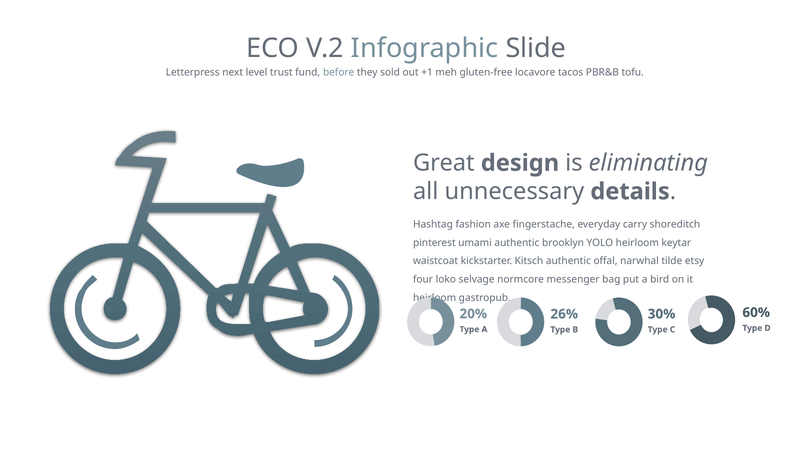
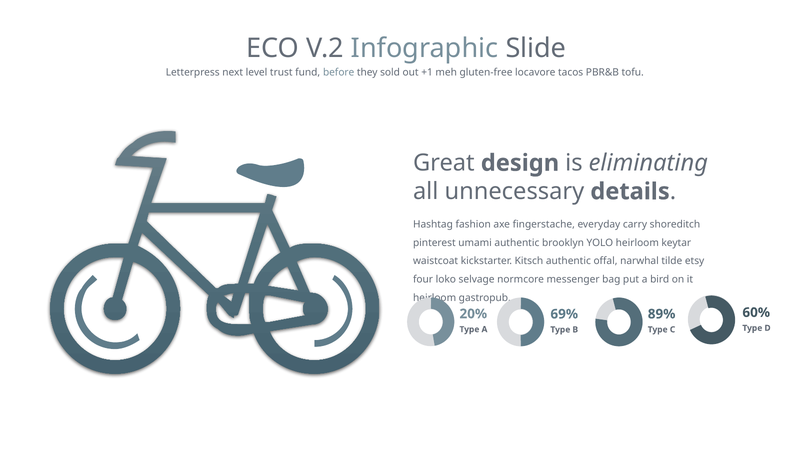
26%: 26% -> 69%
30%: 30% -> 89%
